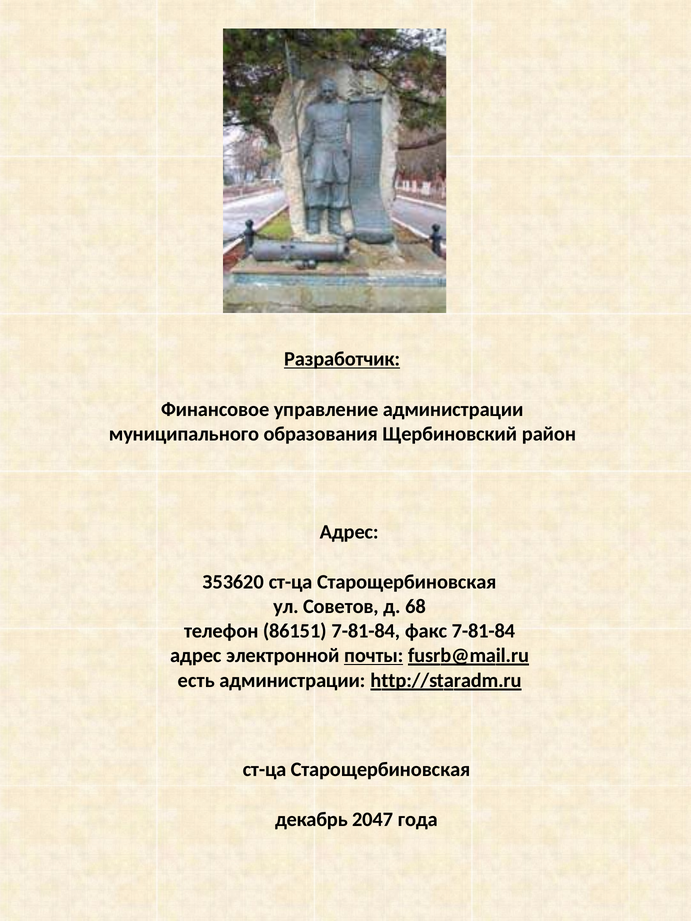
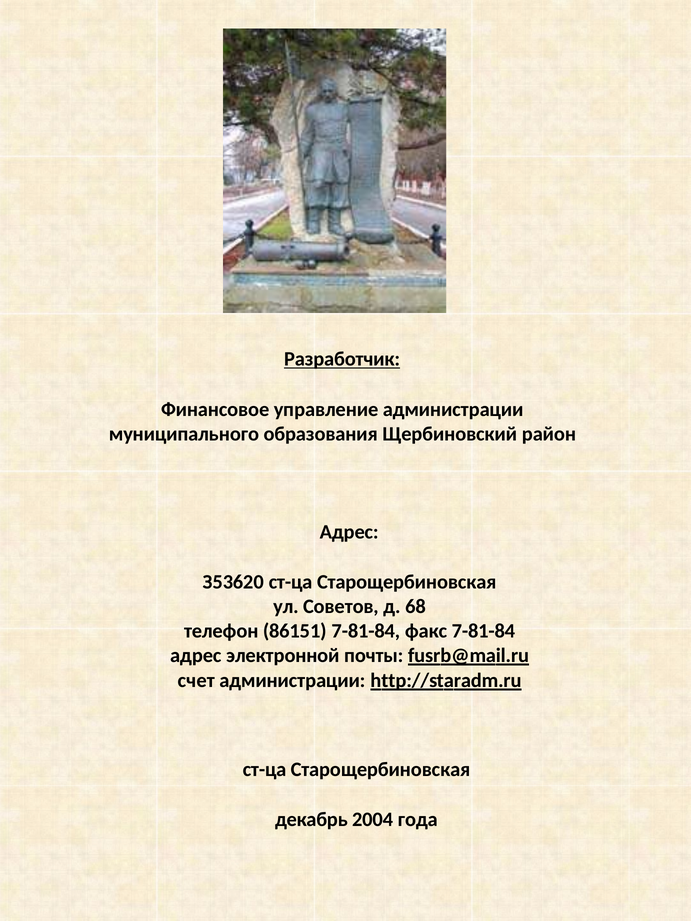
почты underline: present -> none
есть: есть -> счет
2047: 2047 -> 2004
